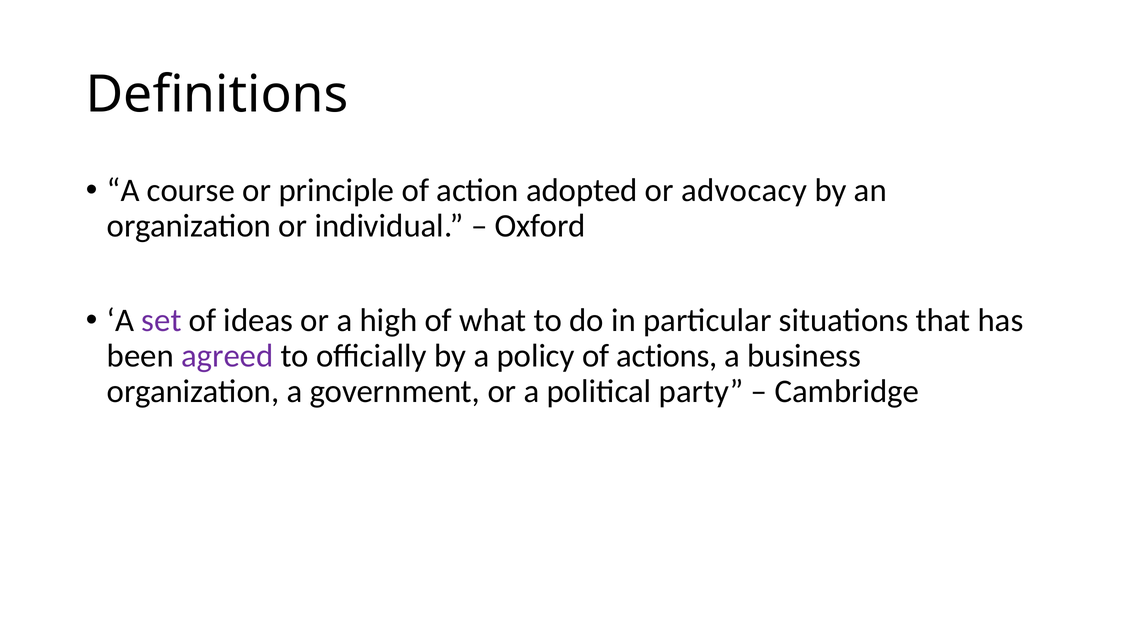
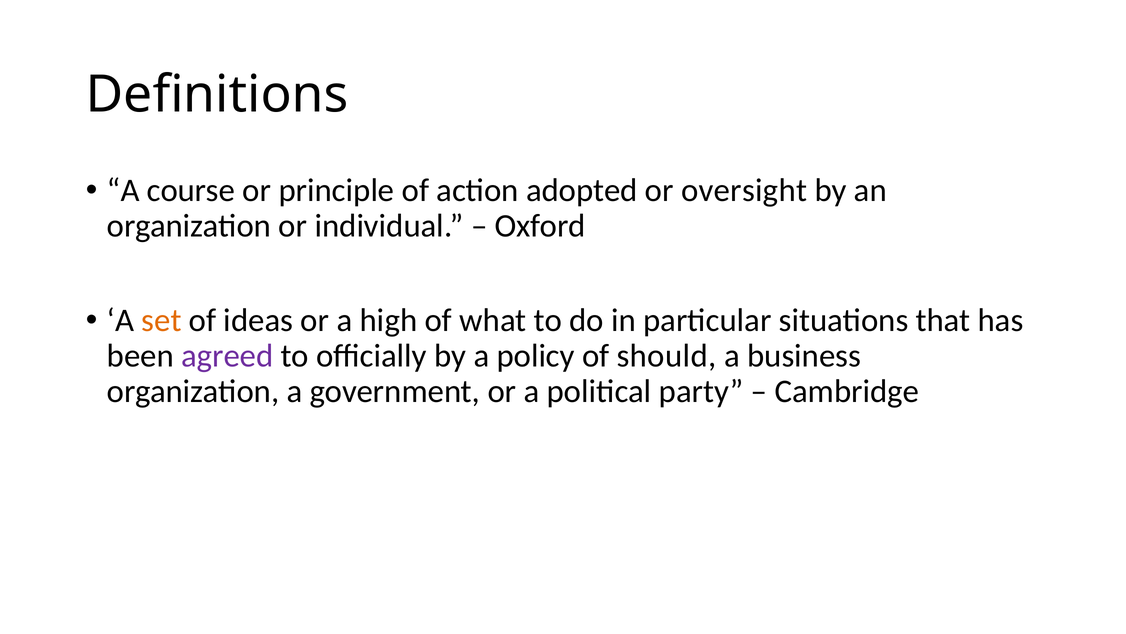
advocacy: advocacy -> oversight
set colour: purple -> orange
actions: actions -> should
